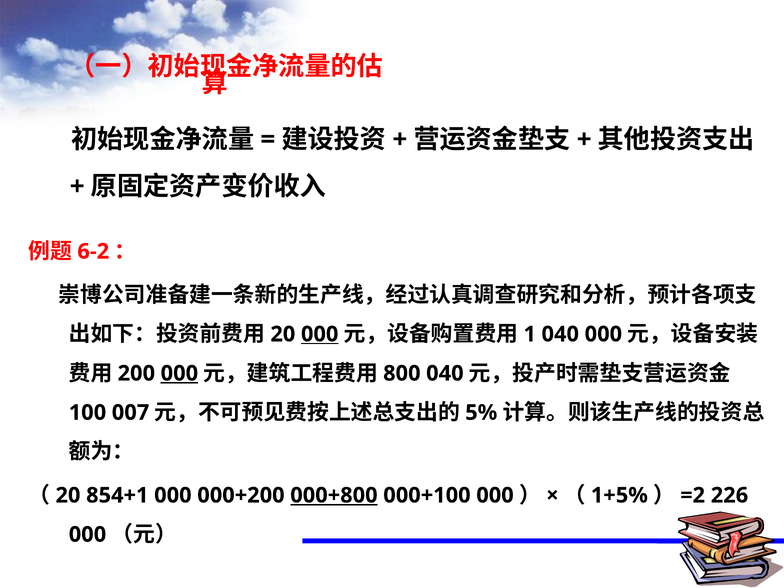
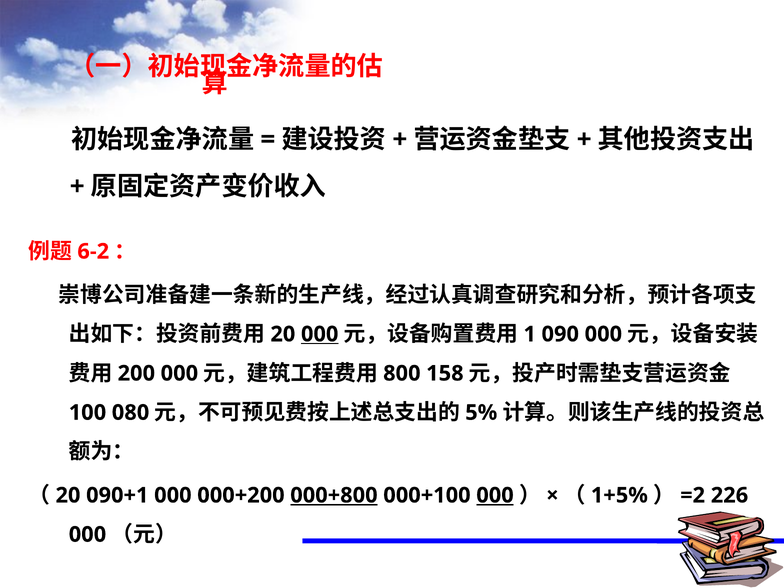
040 at (560, 334): 040 -> 090
000 at (179, 373) underline: present -> none
040 at (445, 373): 040 -> 158
007: 007 -> 080
854+1: 854+1 -> 090+1
000 at (495, 495) underline: none -> present
